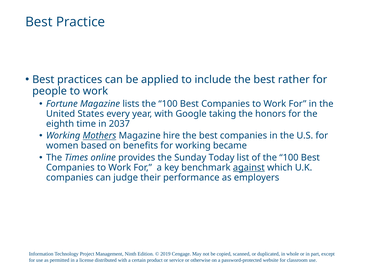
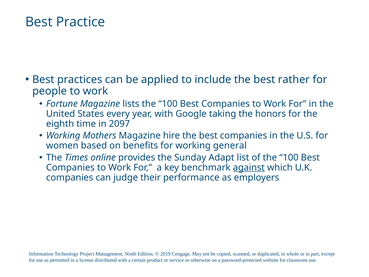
2037: 2037 -> 2097
Mothers underline: present -> none
became: became -> general
Today: Today -> Adapt
